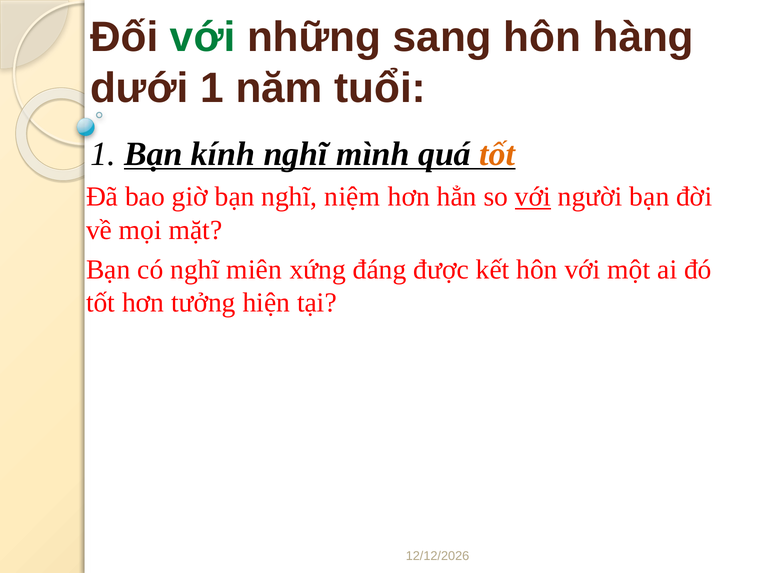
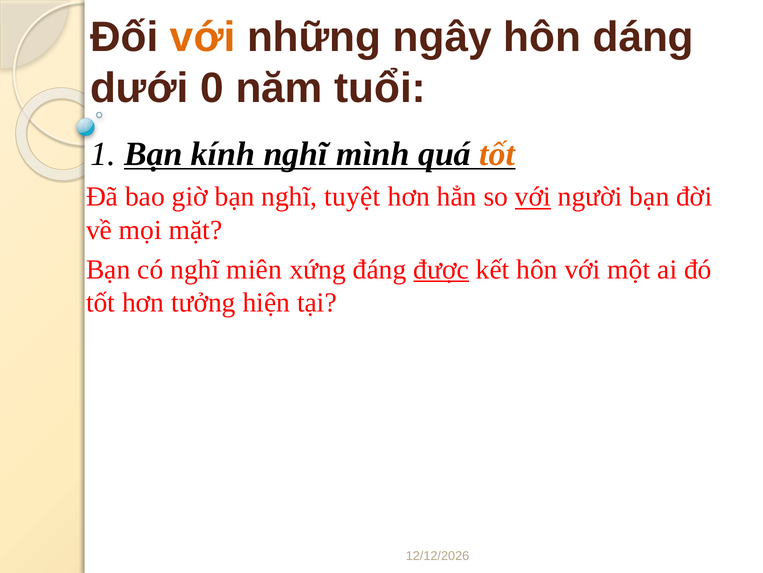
với at (203, 37) colour: green -> orange
sang: sang -> ngây
hàng: hàng -> dáng
dưới 1: 1 -> 0
niệm: niệm -> tuyệt
được underline: none -> present
